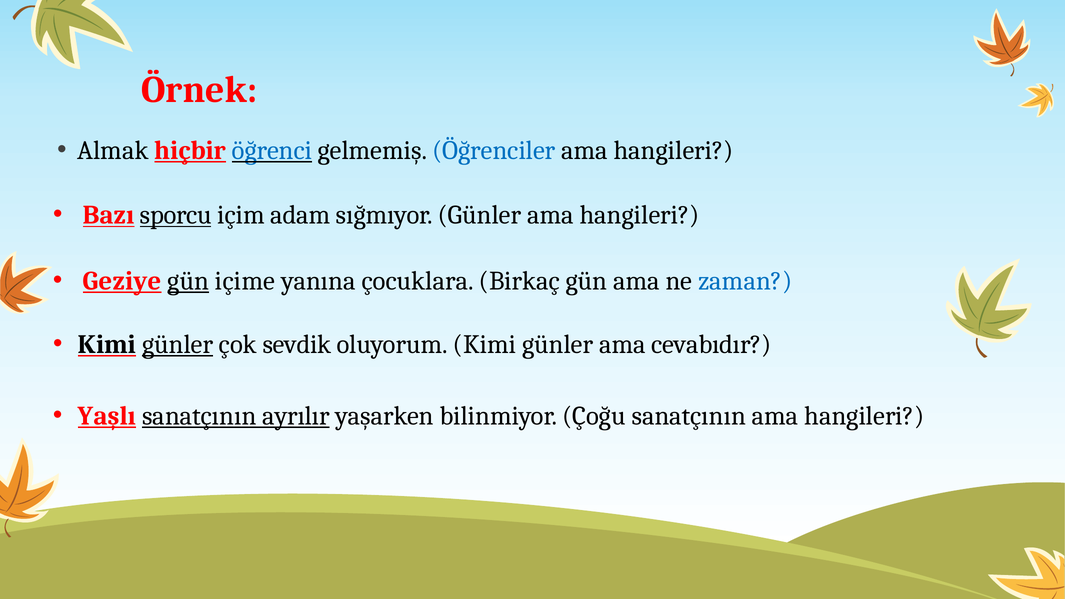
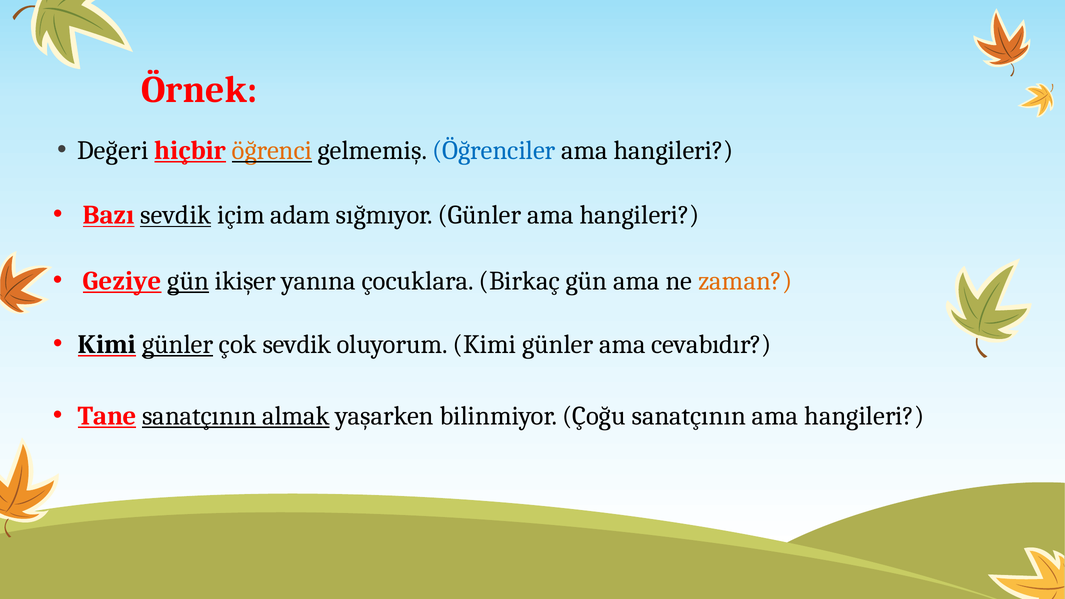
Almak: Almak -> Değeri
öğrenci colour: blue -> orange
Bazı sporcu: sporcu -> sevdik
içime: içime -> ikişer
zaman colour: blue -> orange
Yaşlı: Yaşlı -> Tane
ayrılır: ayrılır -> almak
